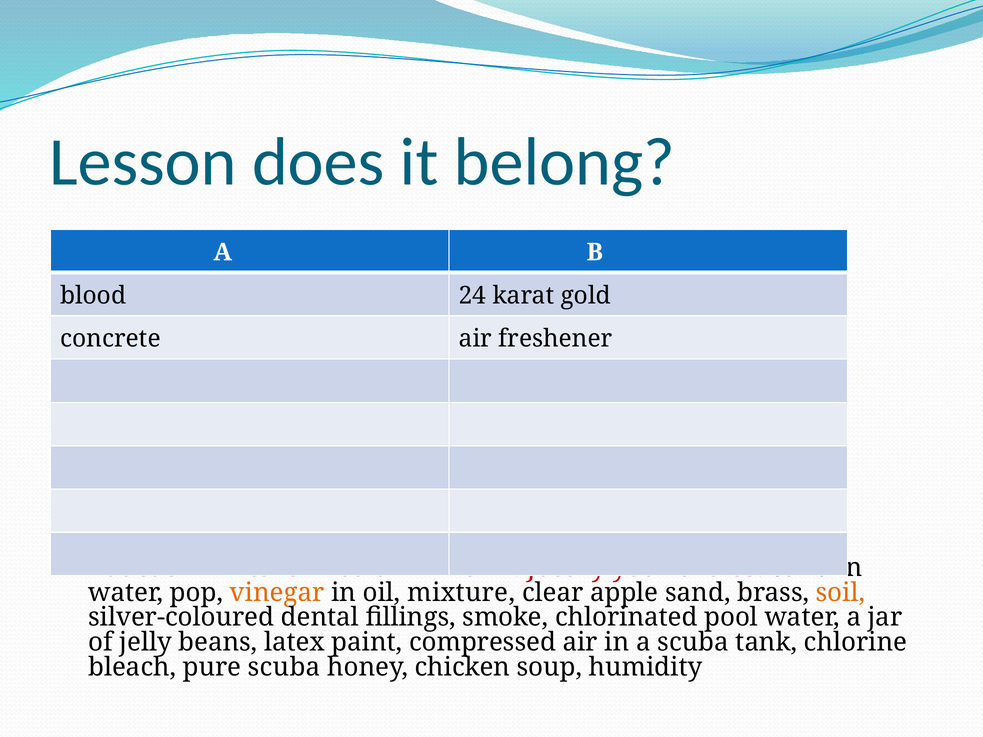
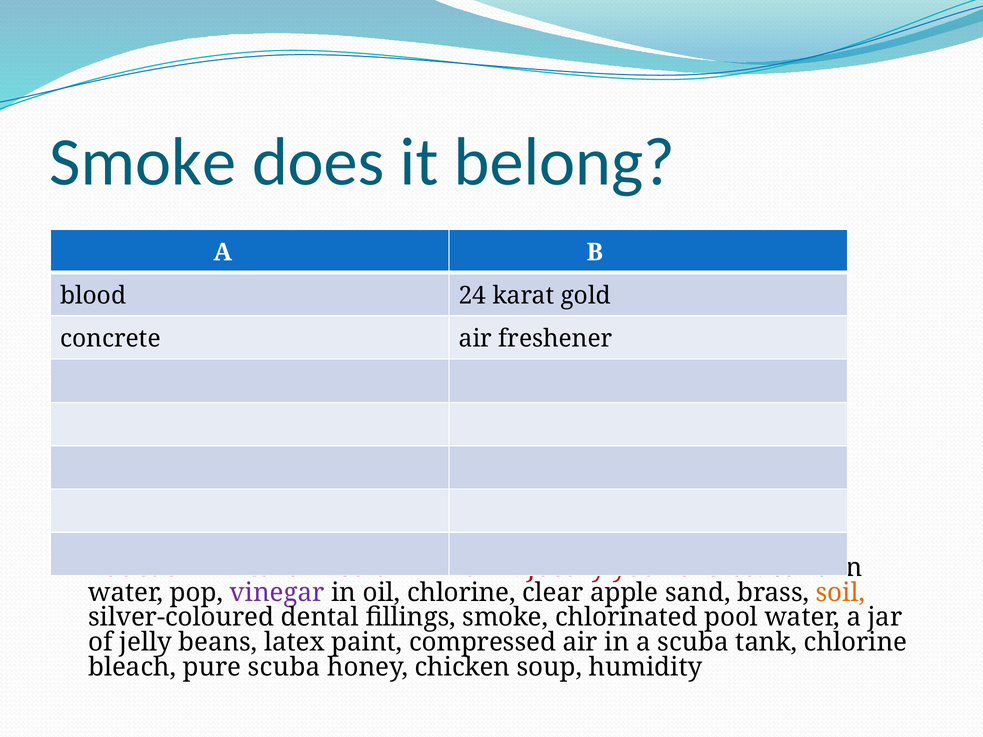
Lesson at (143, 162): Lesson -> Smoke
vinegar colour: orange -> purple
oil mixture: mixture -> chlorine
